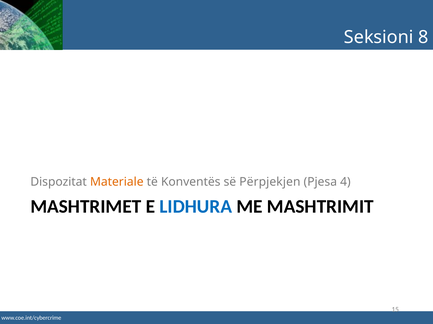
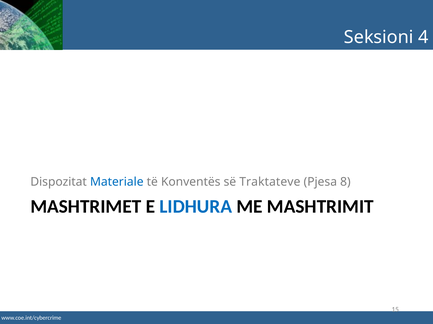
8: 8 -> 4
Materiale colour: orange -> blue
Përpjekjen: Përpjekjen -> Traktateve
4: 4 -> 8
